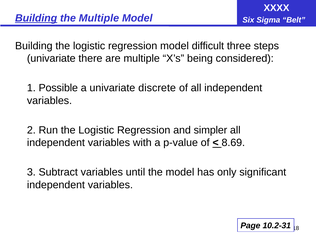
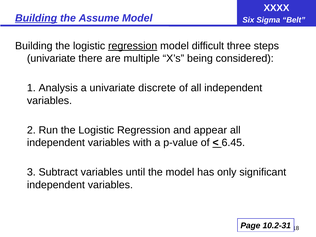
the Multiple: Multiple -> Assume
regression at (133, 46) underline: none -> present
Possible: Possible -> Analysis
simpler: simpler -> appear
8.69: 8.69 -> 6.45
